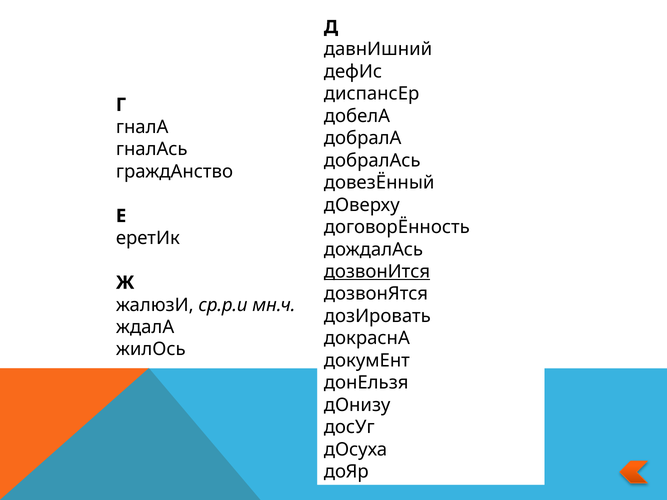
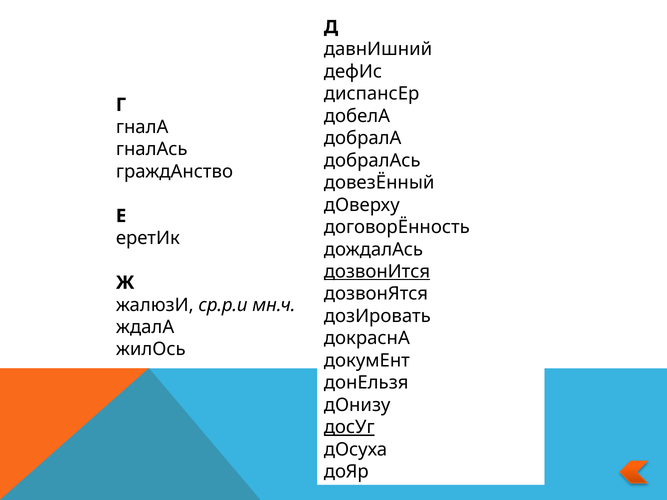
досУг underline: none -> present
